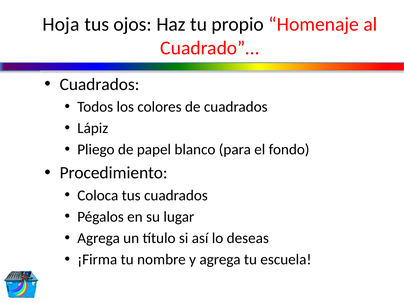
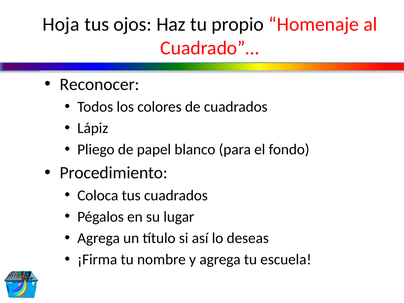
Cuadrados at (99, 84): Cuadrados -> Reconocer
